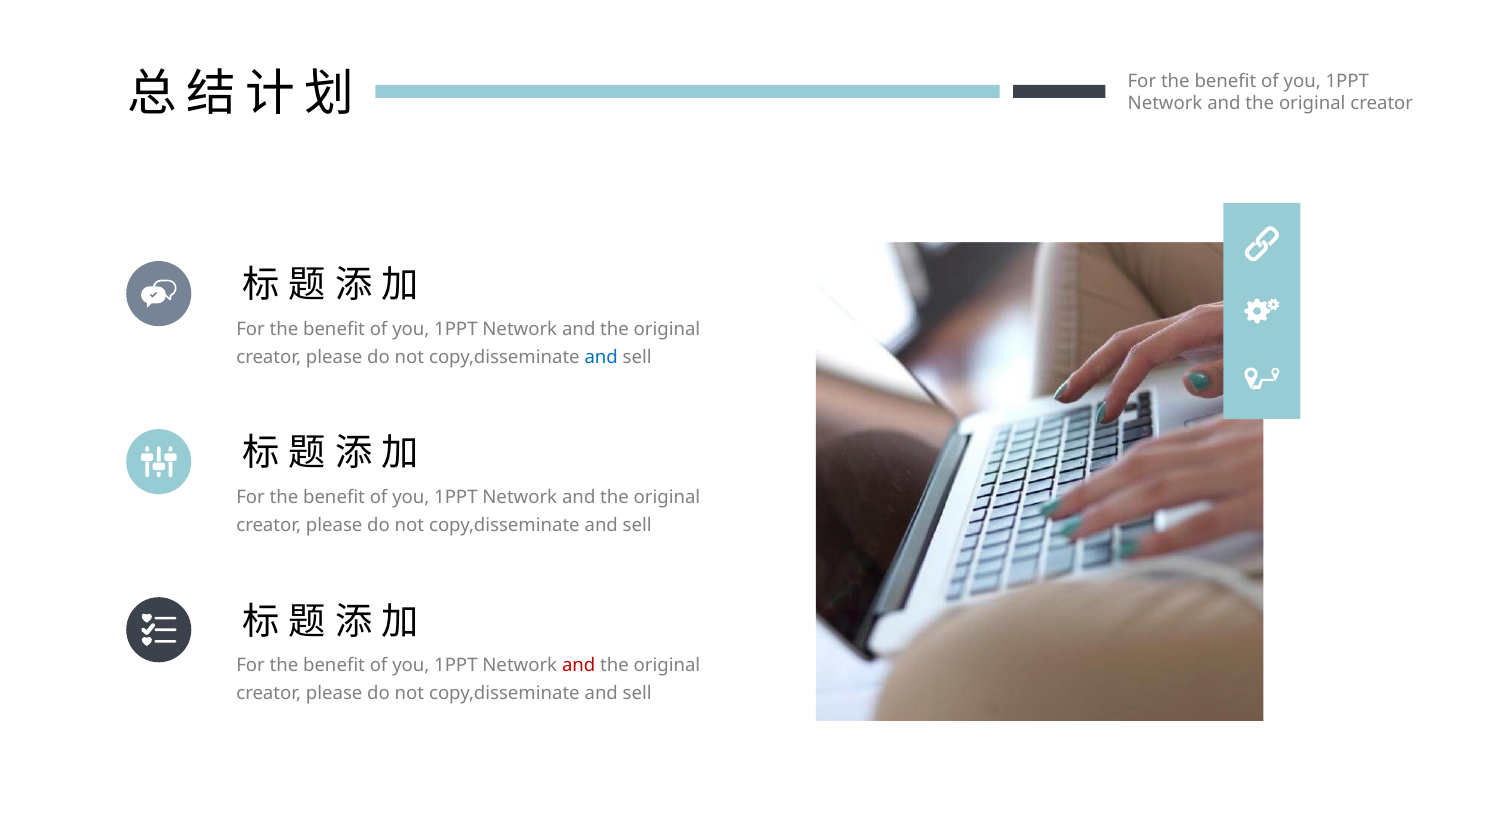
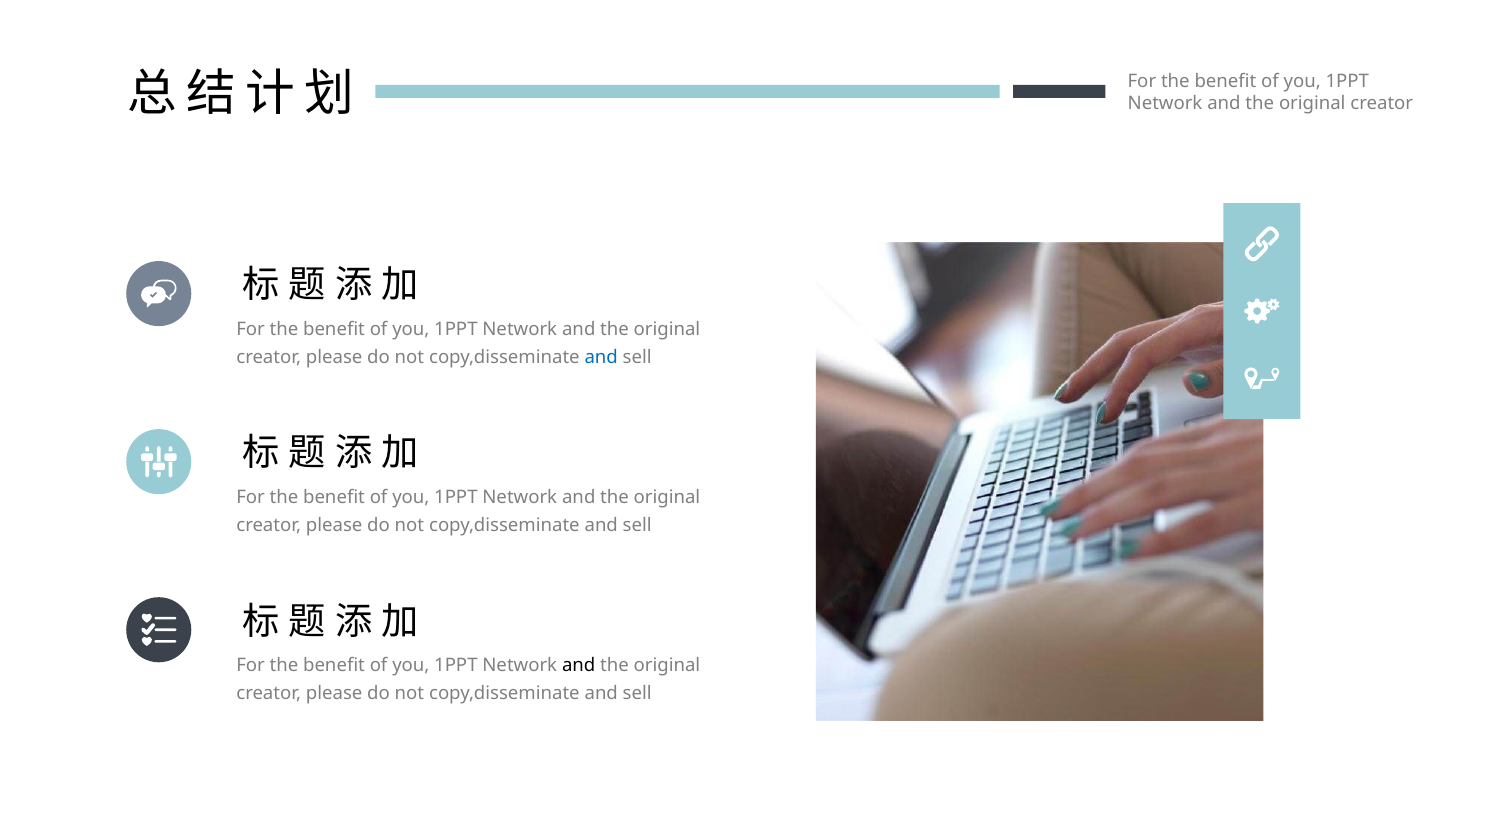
and at (579, 665) colour: red -> black
